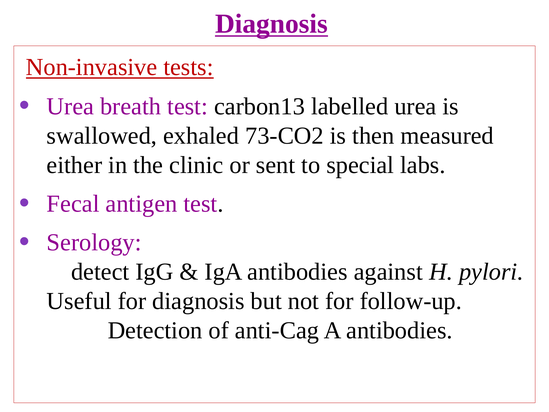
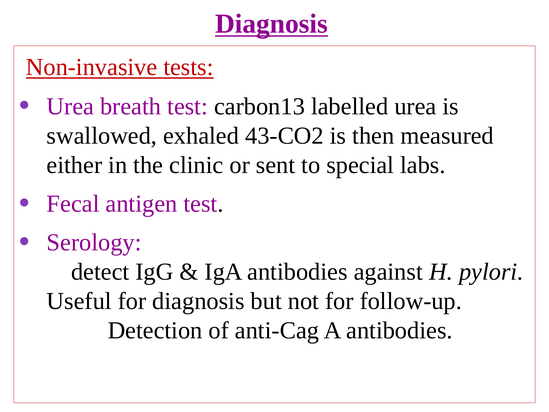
73-CO2: 73-CO2 -> 43-CO2
